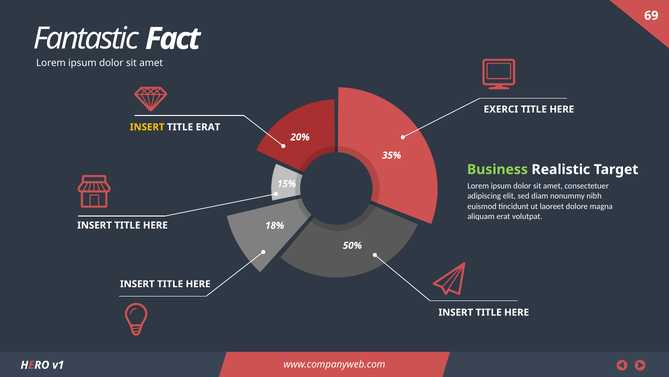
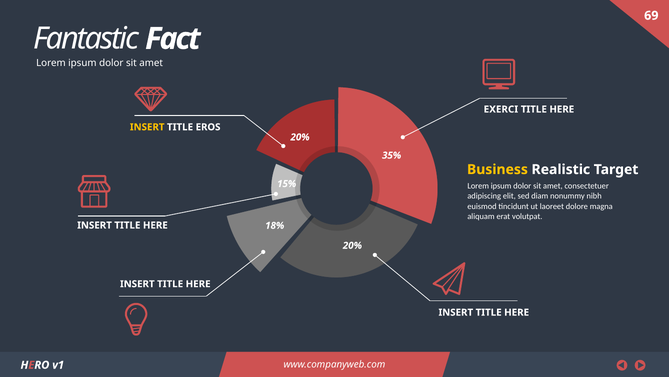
TITLE ERAT: ERAT -> EROS
Business colour: light green -> yellow
50% at (352, 245): 50% -> 20%
